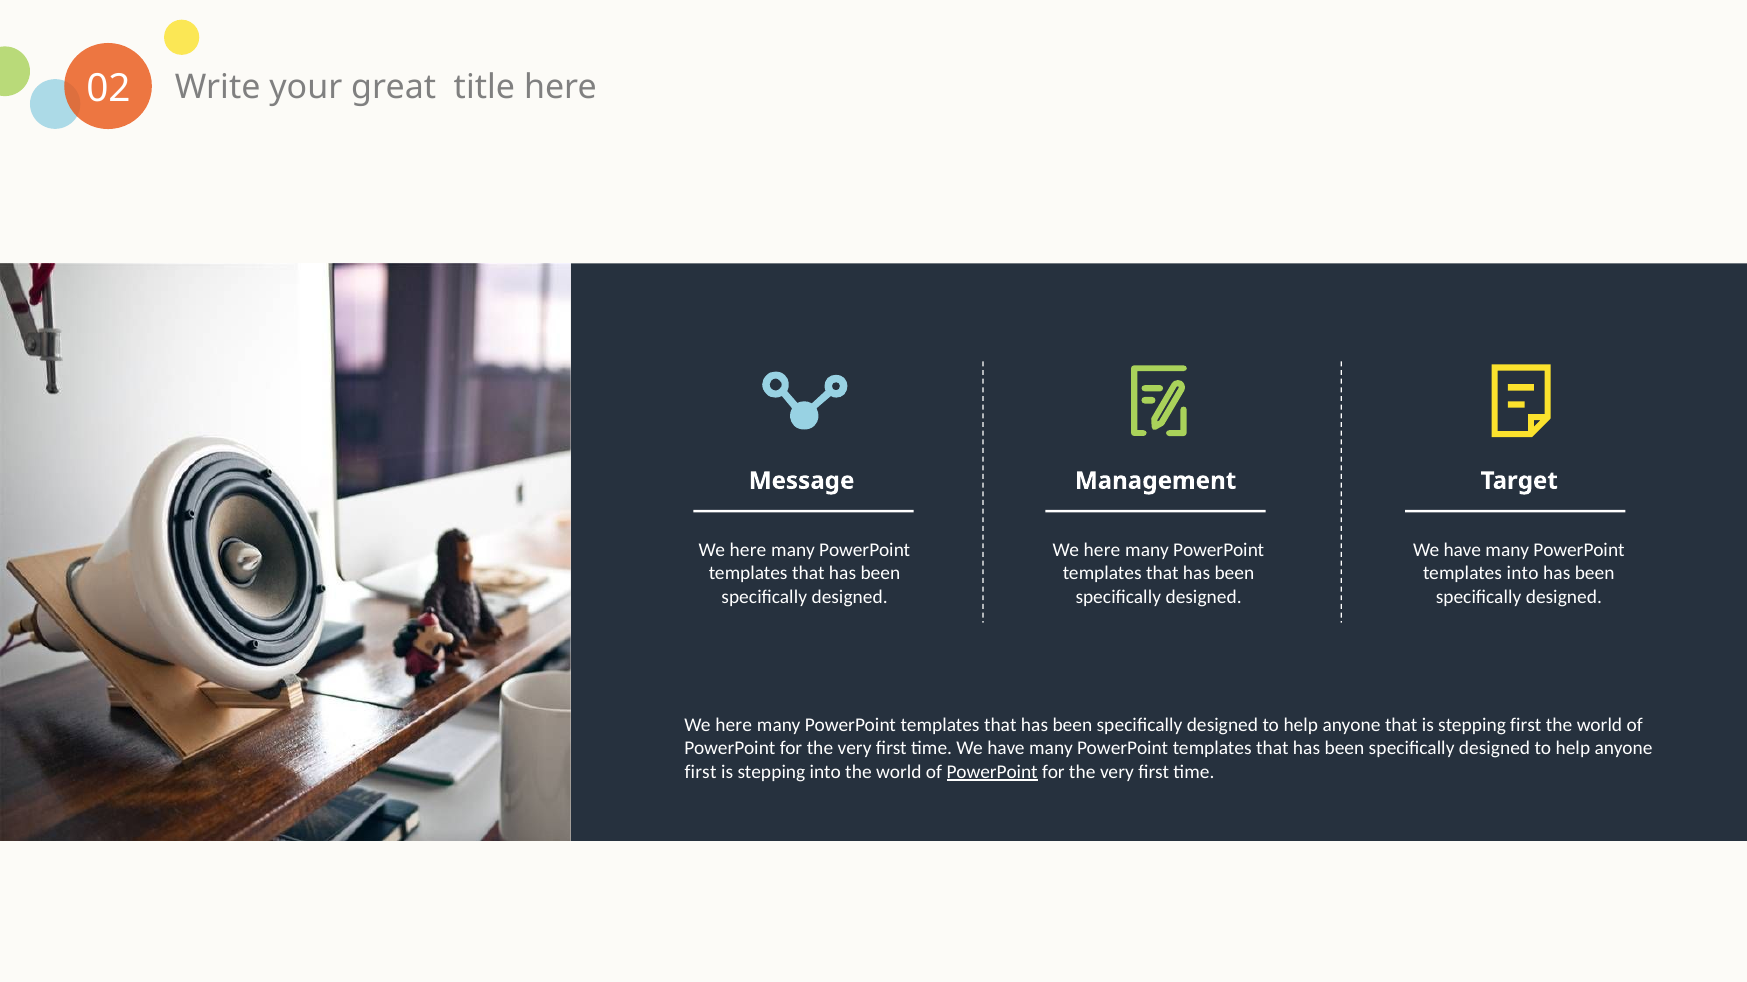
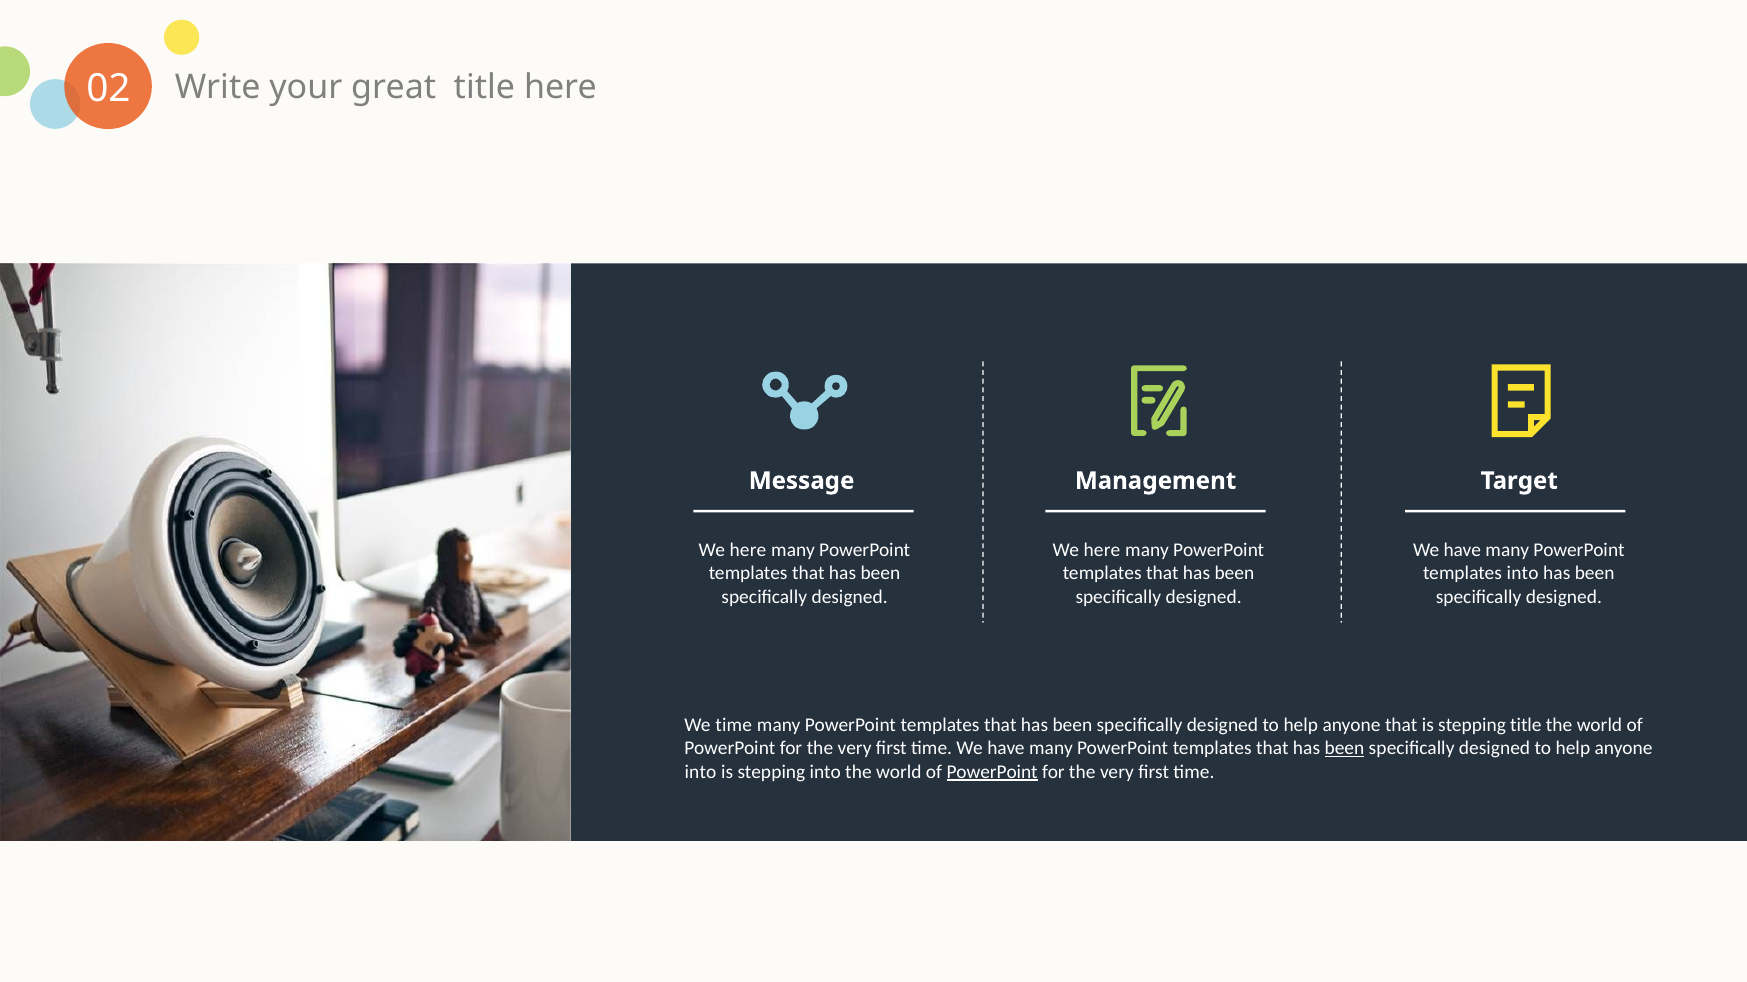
here at (734, 725): here -> time
stepping first: first -> title
been at (1344, 749) underline: none -> present
first at (701, 772): first -> into
